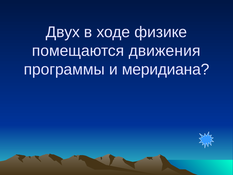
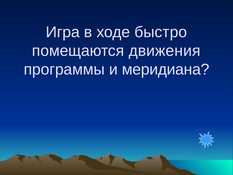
Двух: Двух -> Игра
физике: физике -> быстро
